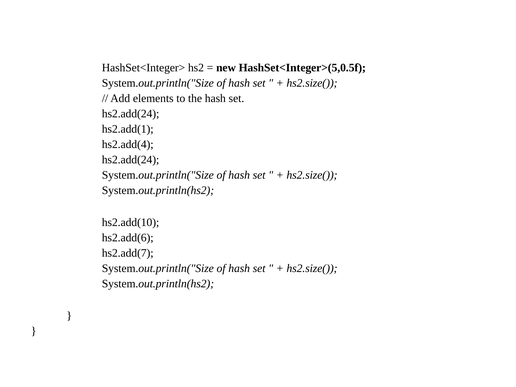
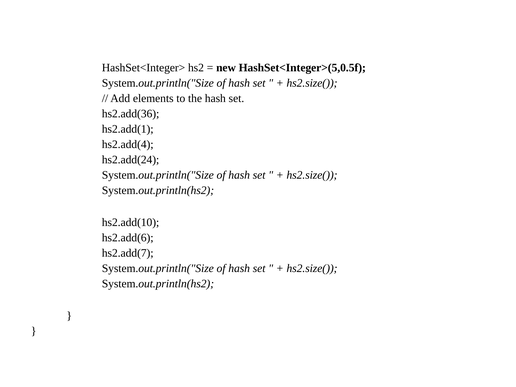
hs2.add(24 at (131, 114): hs2.add(24 -> hs2.add(36
